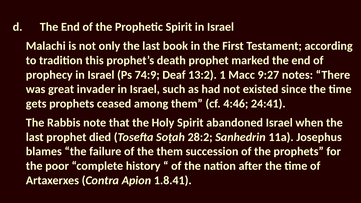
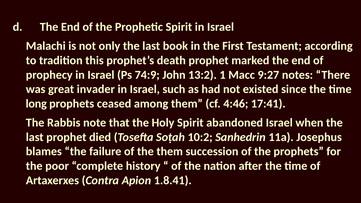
Deaf: Deaf -> John
gets: gets -> long
24:41: 24:41 -> 17:41
28:2: 28:2 -> 10:2
